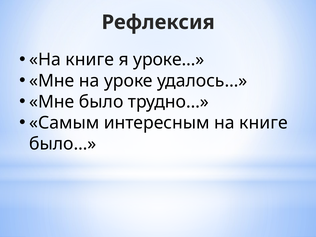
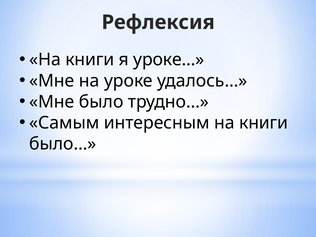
книге at (90, 60): книге -> книги
интересным на книге: книге -> книги
